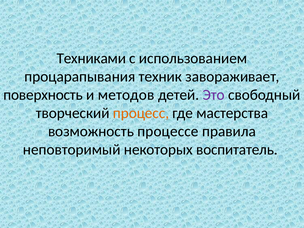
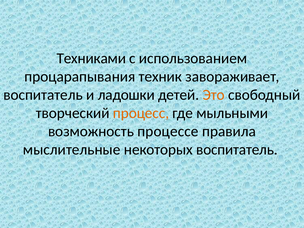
поверхность at (43, 95): поверхность -> воспитатель
методов: методов -> ладошки
Это colour: purple -> orange
мастерства: мастерства -> мыльными
неповторимый: неповторимый -> мыслительные
